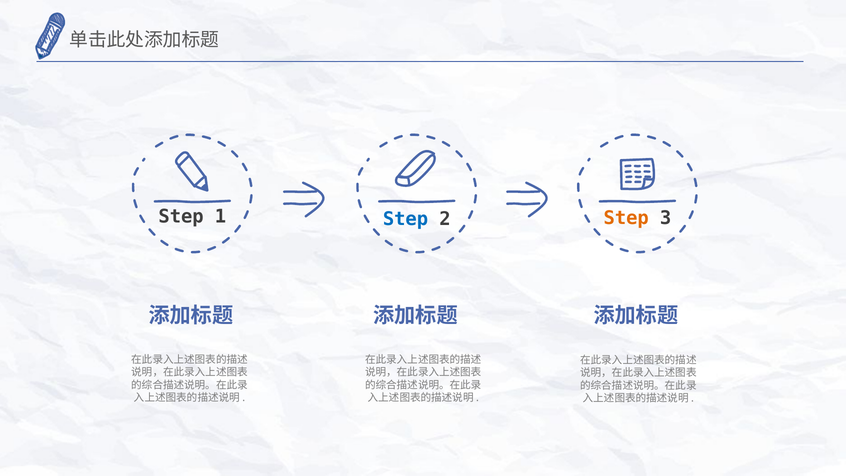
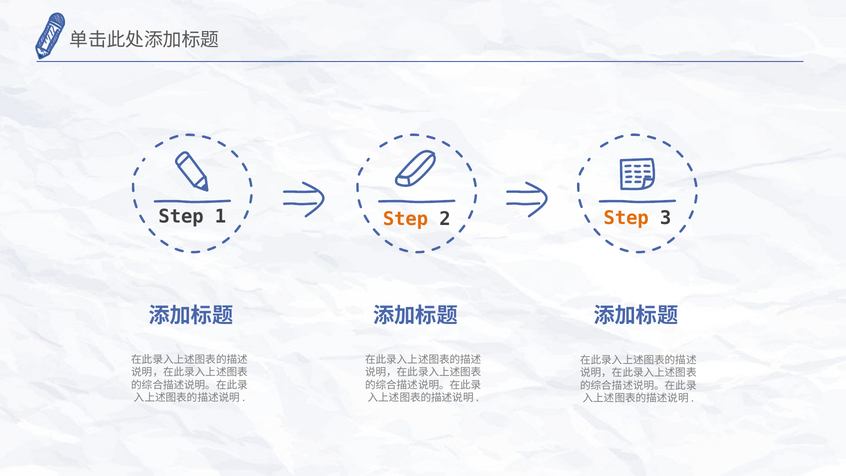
Step at (405, 219) colour: blue -> orange
